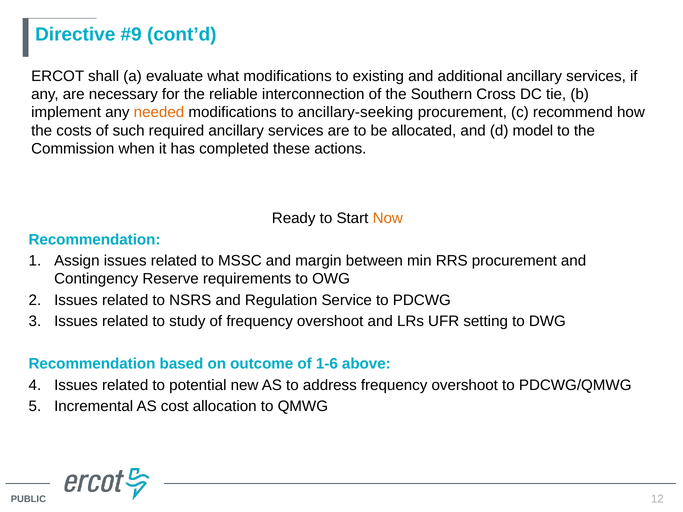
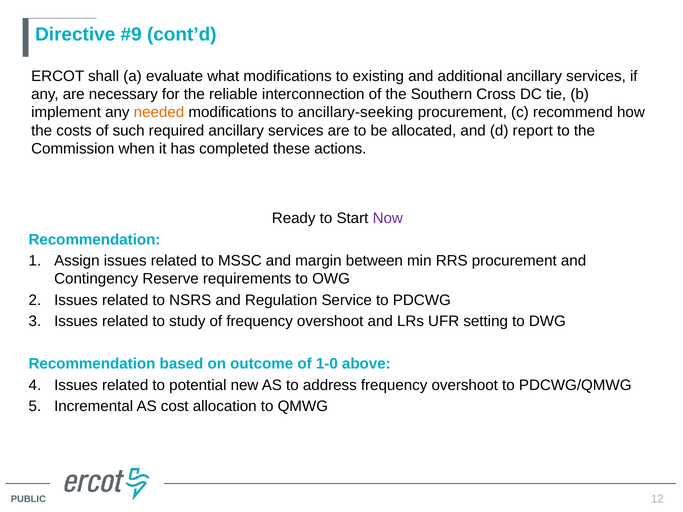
model: model -> report
Now colour: orange -> purple
1-6: 1-6 -> 1-0
